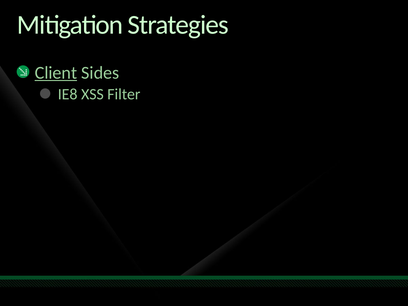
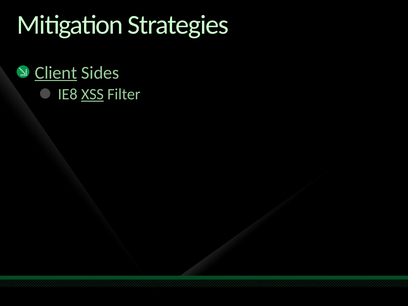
XSS underline: none -> present
